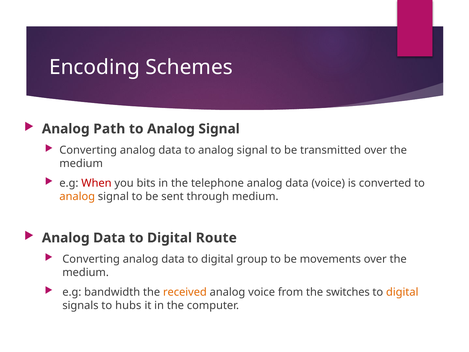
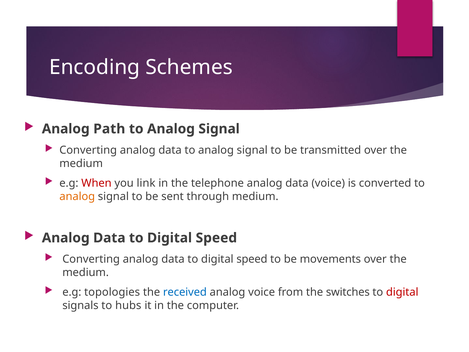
bits: bits -> link
Route at (216, 238): Route -> Speed
group at (252, 259): group -> speed
bandwidth: bandwidth -> topologies
received colour: orange -> blue
digital at (402, 292) colour: orange -> red
